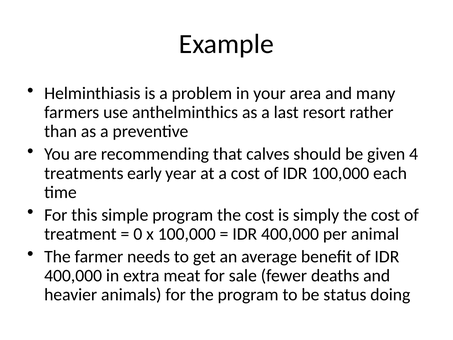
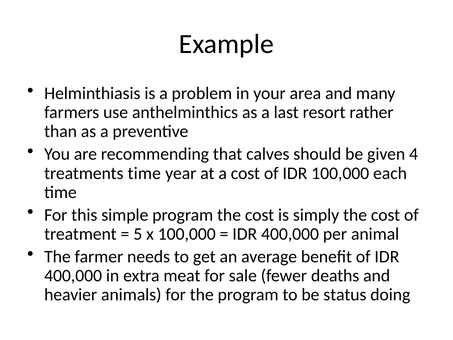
treatments early: early -> time
0: 0 -> 5
